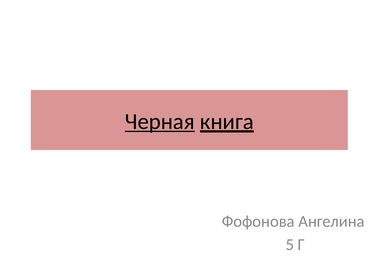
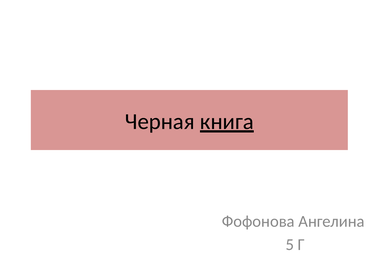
Черная underline: present -> none
